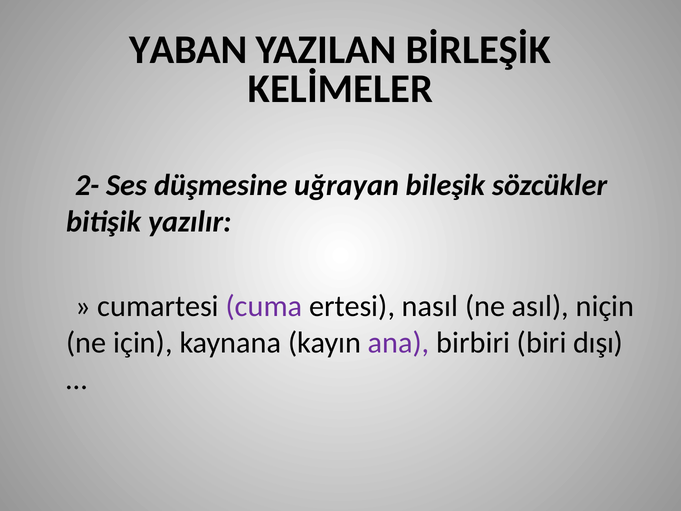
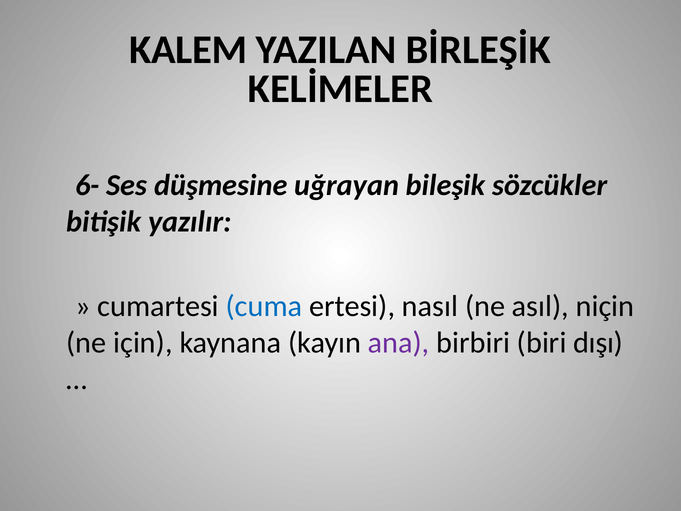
YABAN: YABAN -> KALEM
2-: 2- -> 6-
cuma colour: purple -> blue
